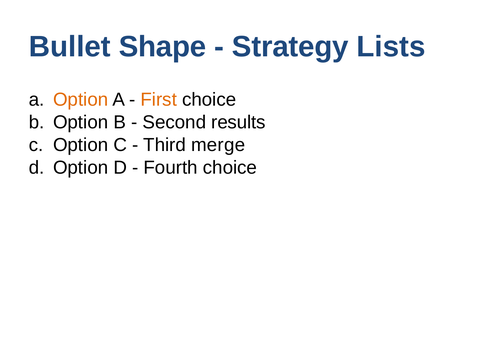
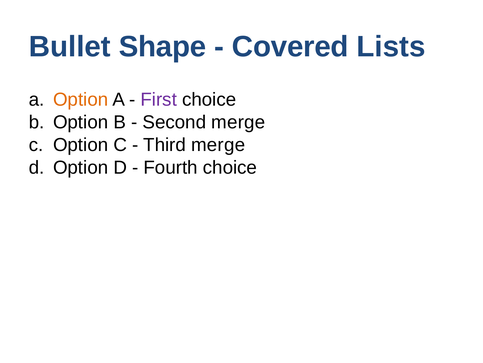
Strategy: Strategy -> Covered
First colour: orange -> purple
Second results: results -> merge
